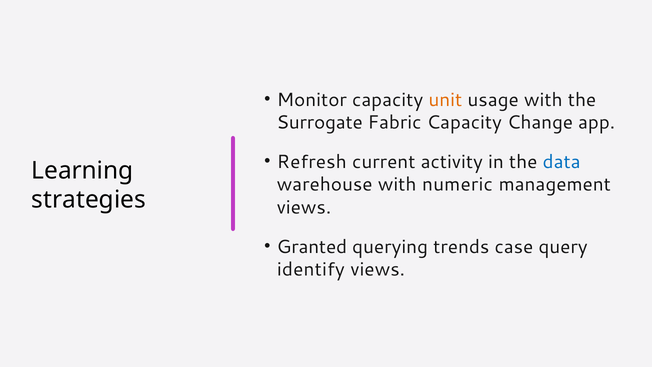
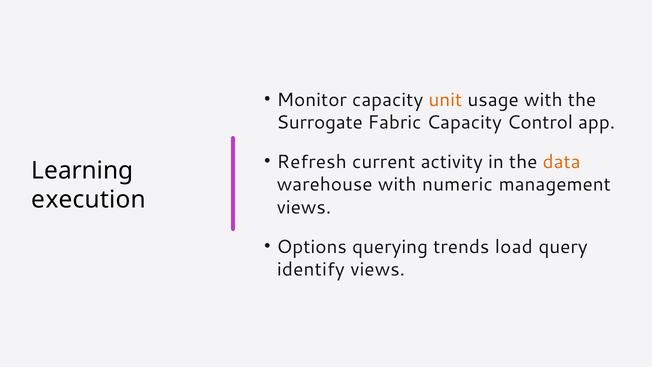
Change: Change -> Control
data colour: blue -> orange
strategies: strategies -> execution
Granted: Granted -> Options
case: case -> load
